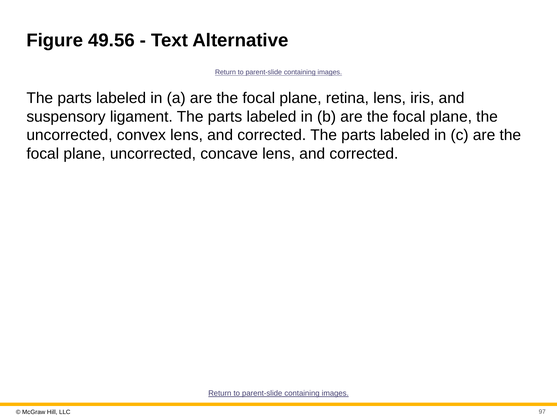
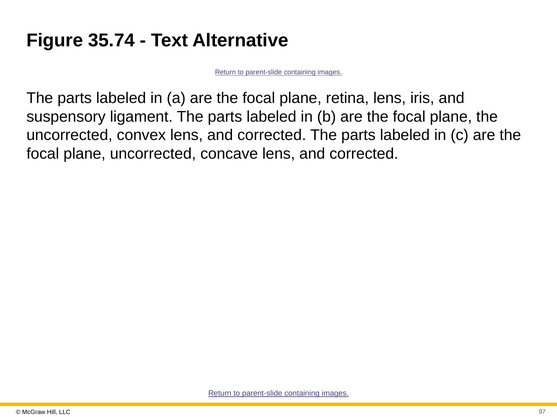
49.56: 49.56 -> 35.74
